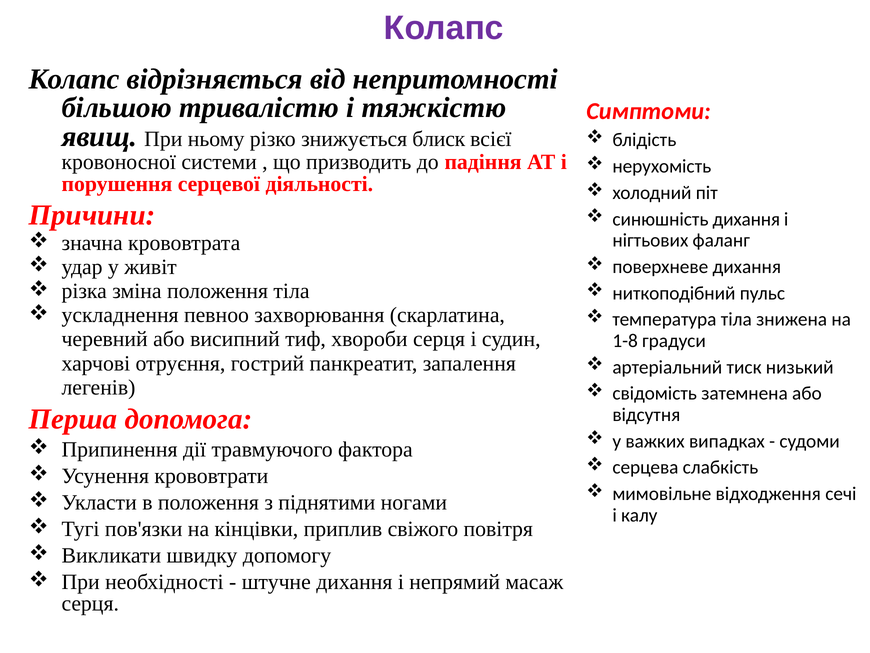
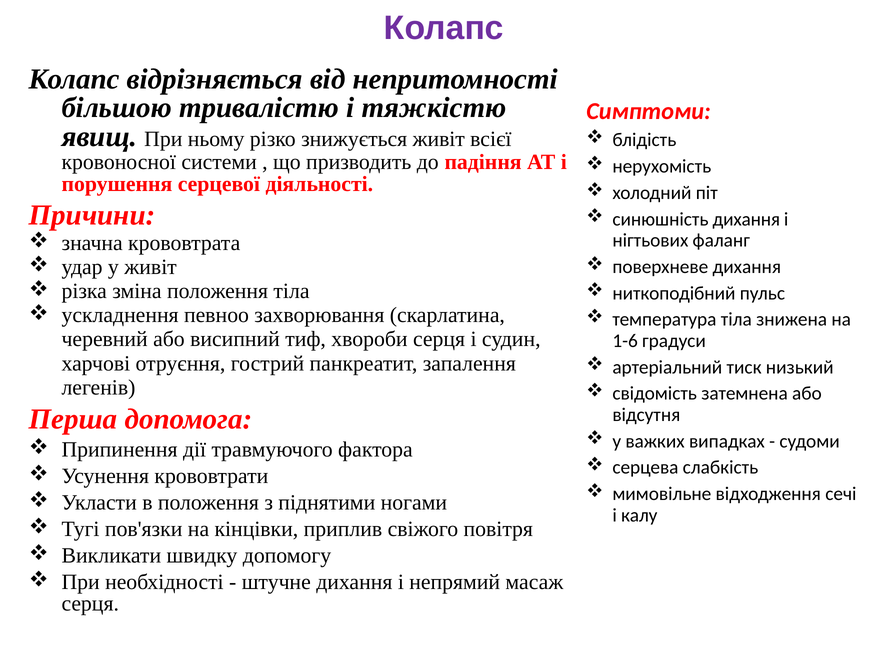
знижується блиск: блиск -> живіт
1-8: 1-8 -> 1-6
